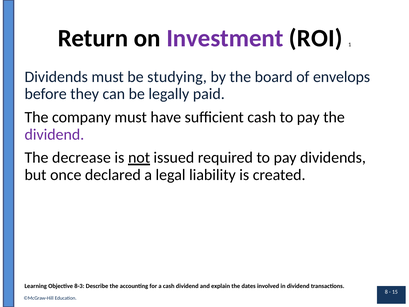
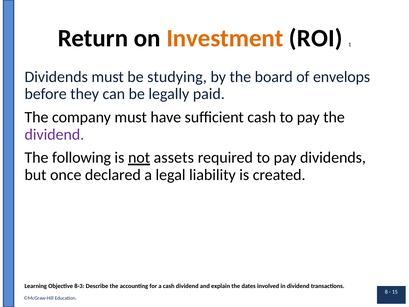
Investment colour: purple -> orange
decrease: decrease -> following
issued: issued -> assets
